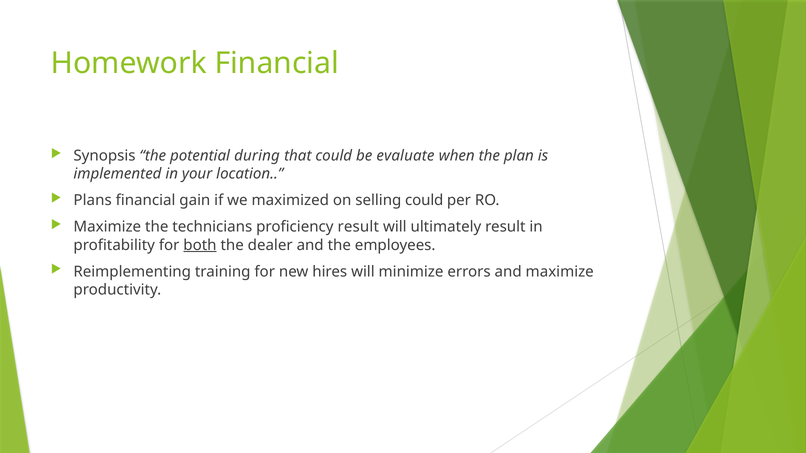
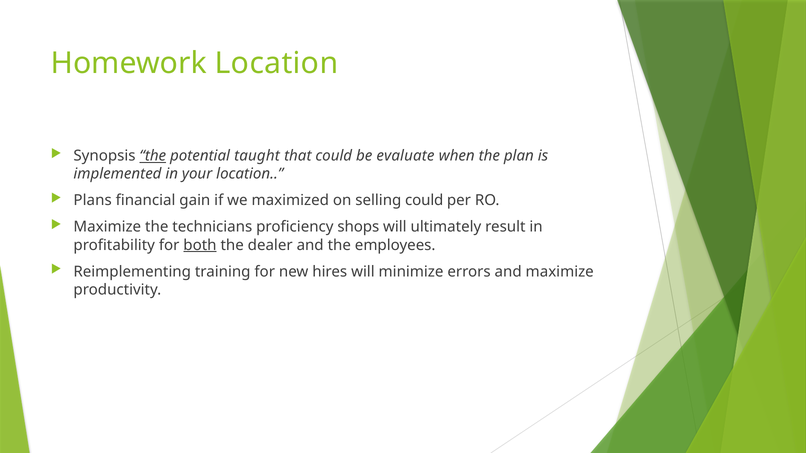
Homework Financial: Financial -> Location
the at (153, 156) underline: none -> present
during: during -> taught
proficiency result: result -> shops
